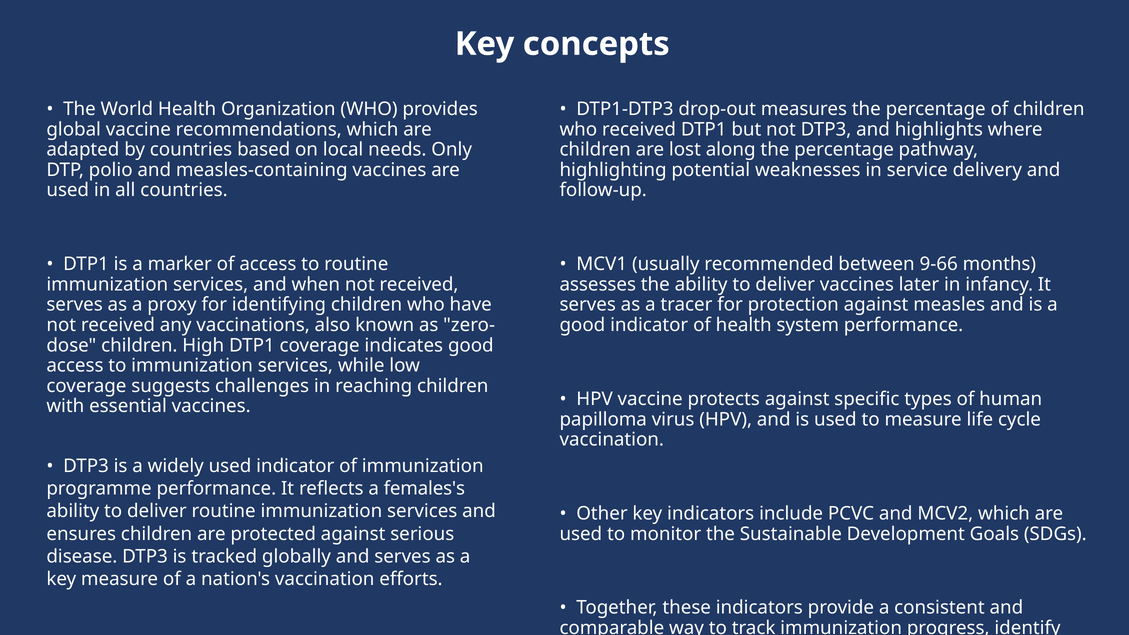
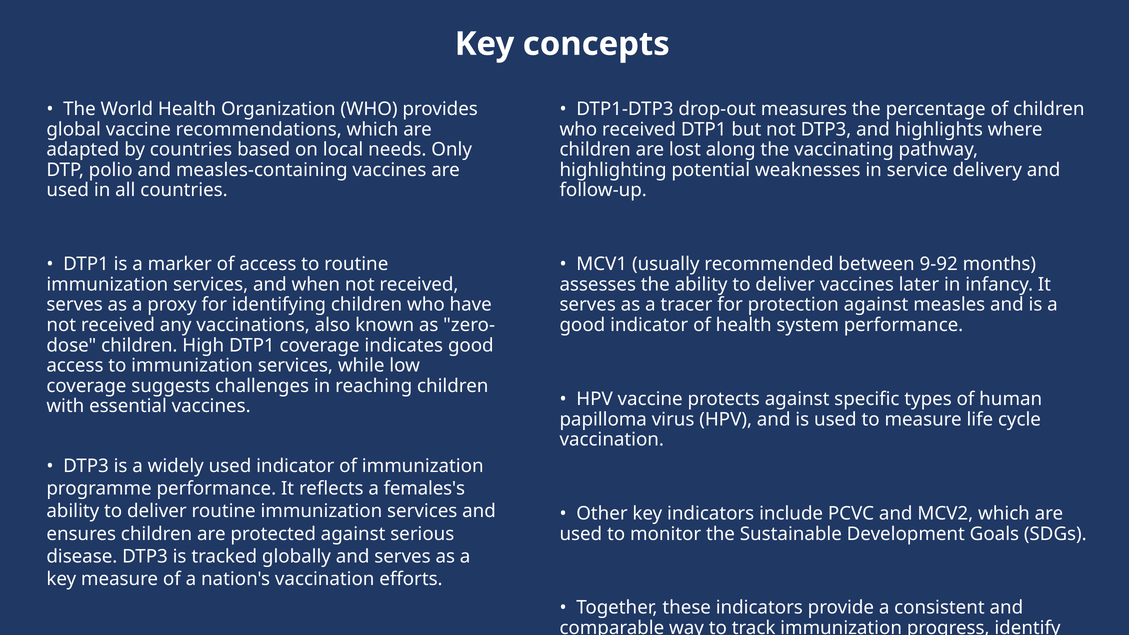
along the percentage: percentage -> vaccinating
9-66: 9-66 -> 9-92
